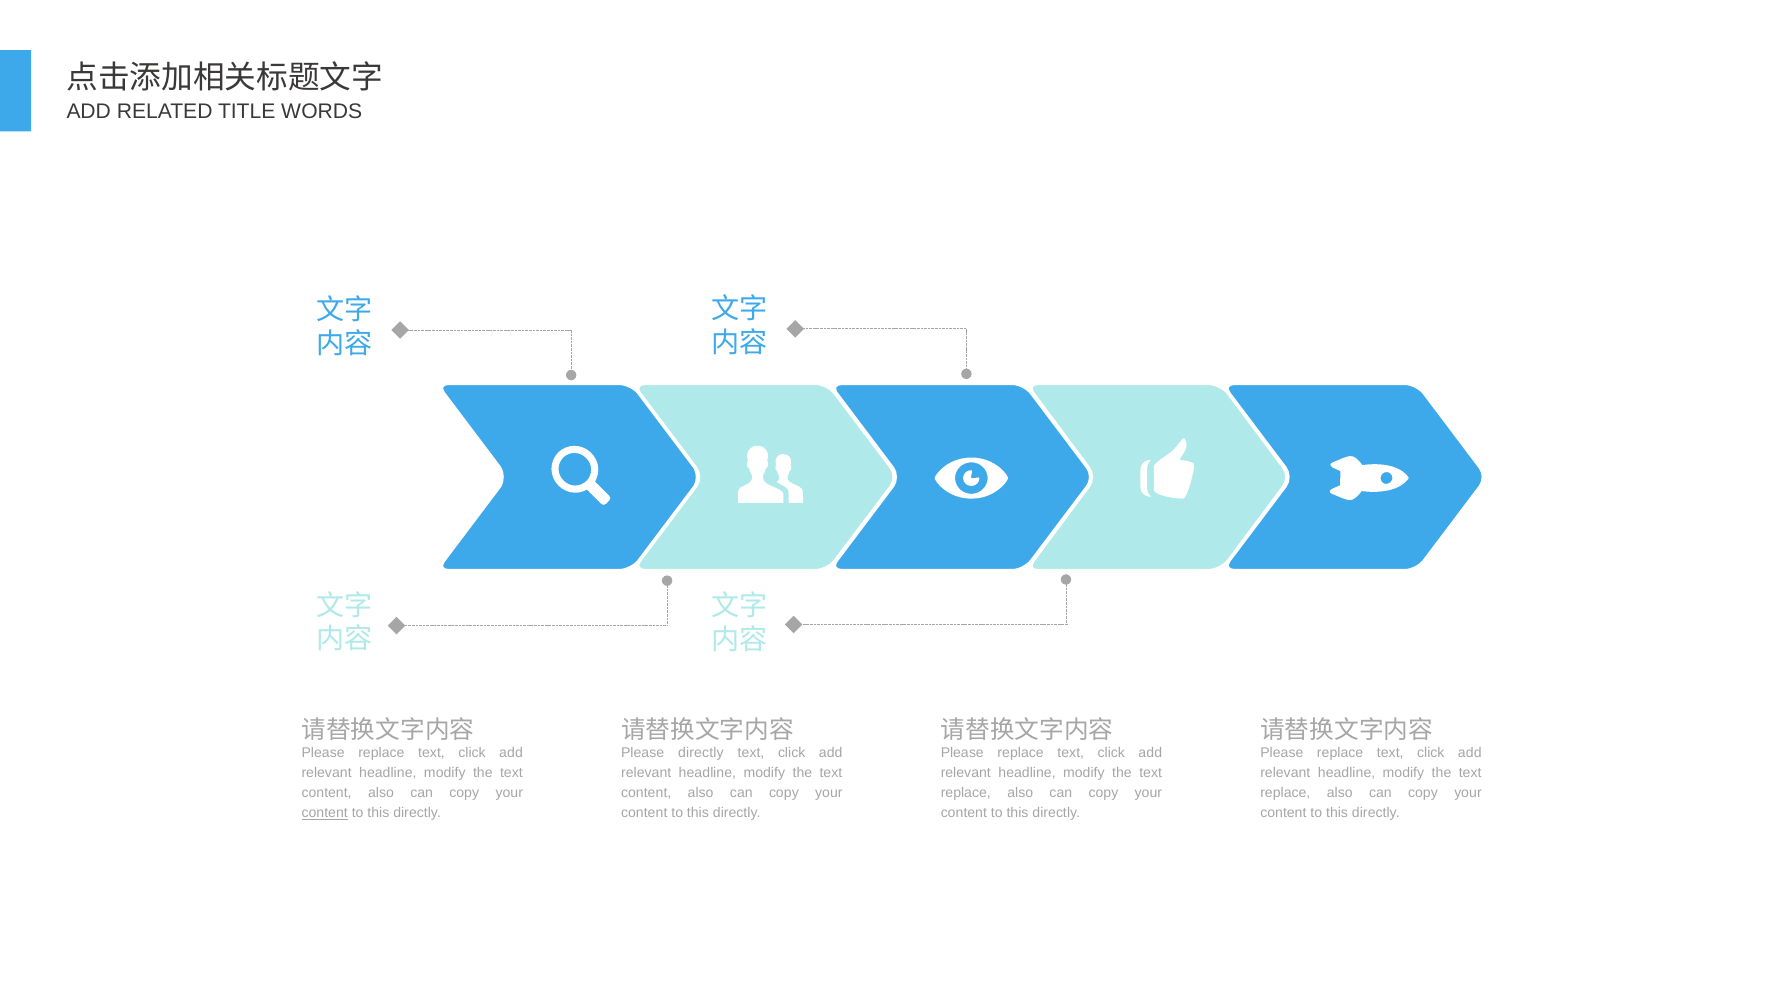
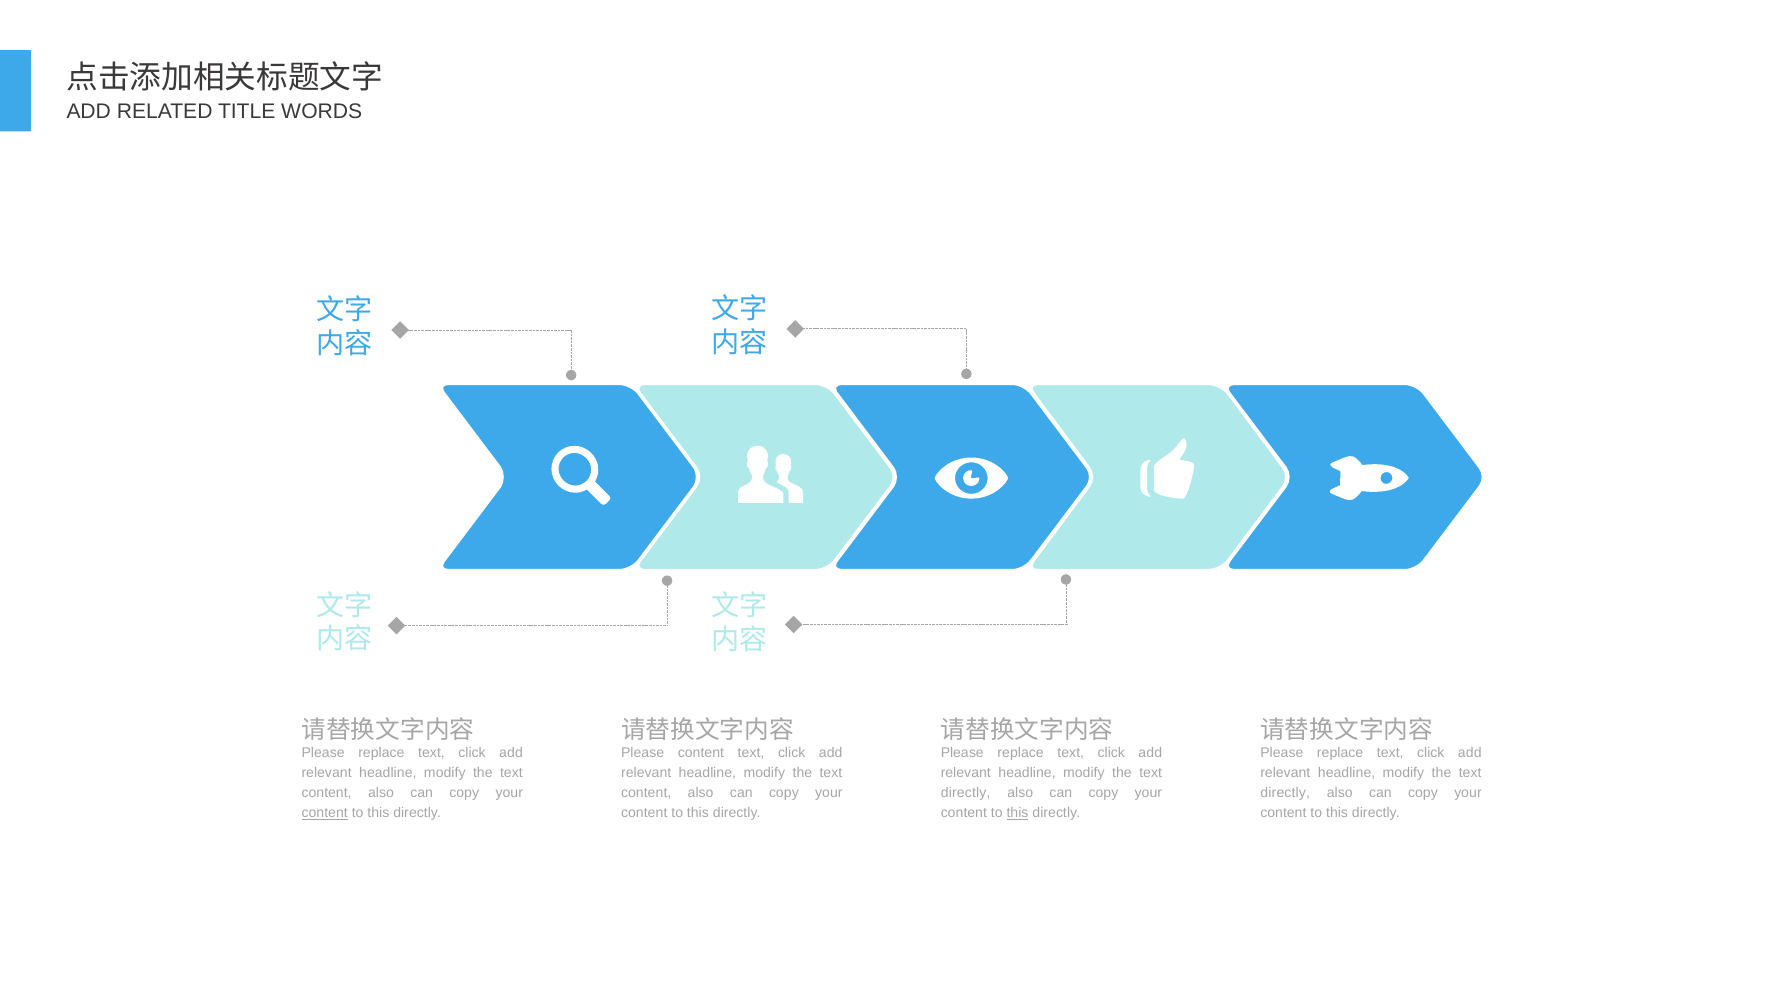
Please directly: directly -> content
replace at (966, 793): replace -> directly
replace at (1285, 793): replace -> directly
this at (1017, 813) underline: none -> present
